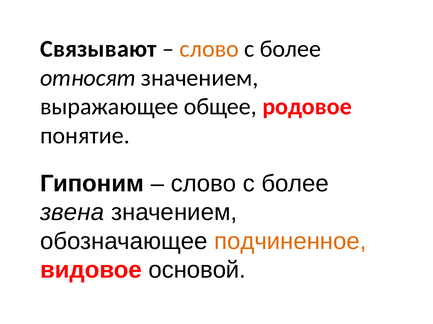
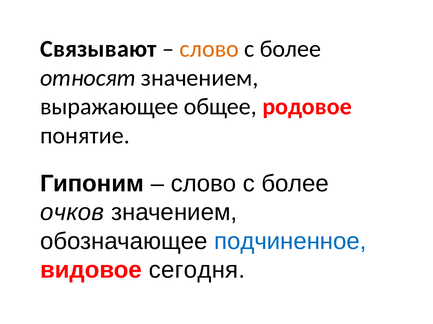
звена: звена -> очков
подчиненное colour: orange -> blue
основой: основой -> сегодня
